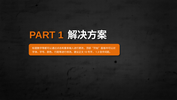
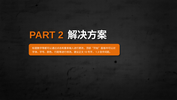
1: 1 -> 2
